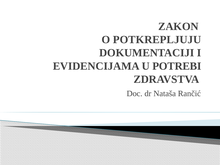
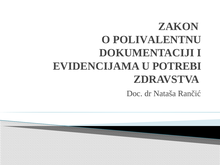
POTKREPLJUJU: POTKREPLJUJU -> POLIVALENTNU
